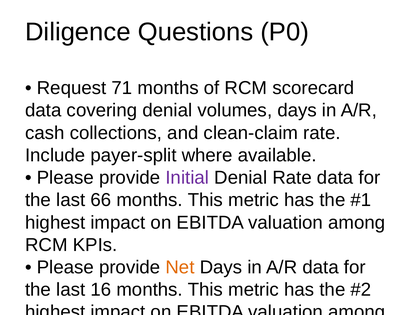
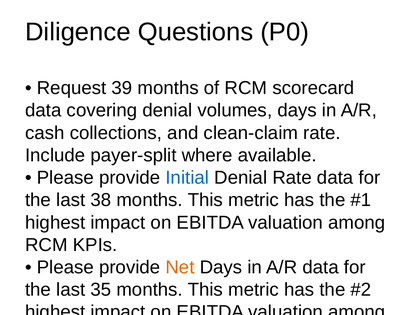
71: 71 -> 39
Initial colour: purple -> blue
66: 66 -> 38
16: 16 -> 35
